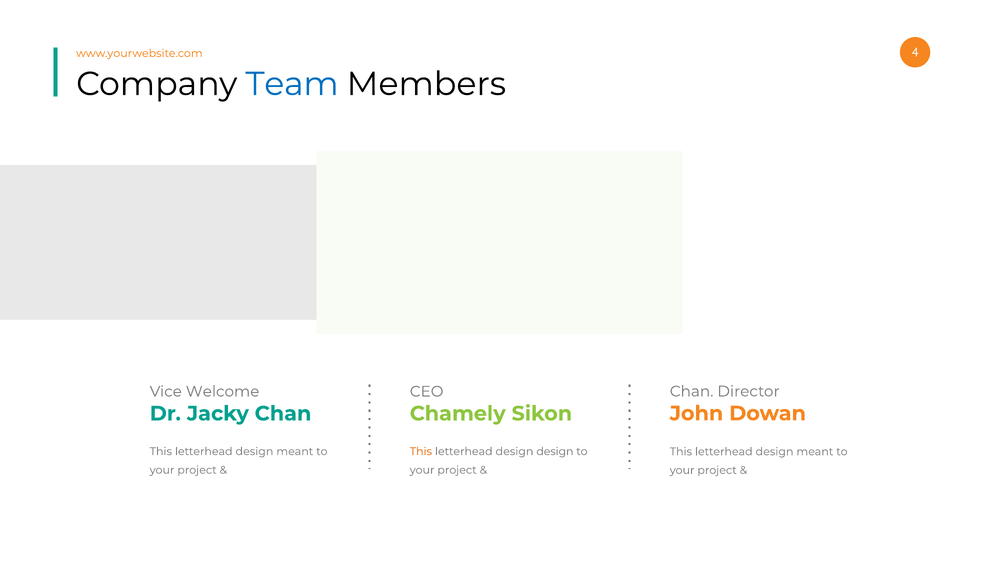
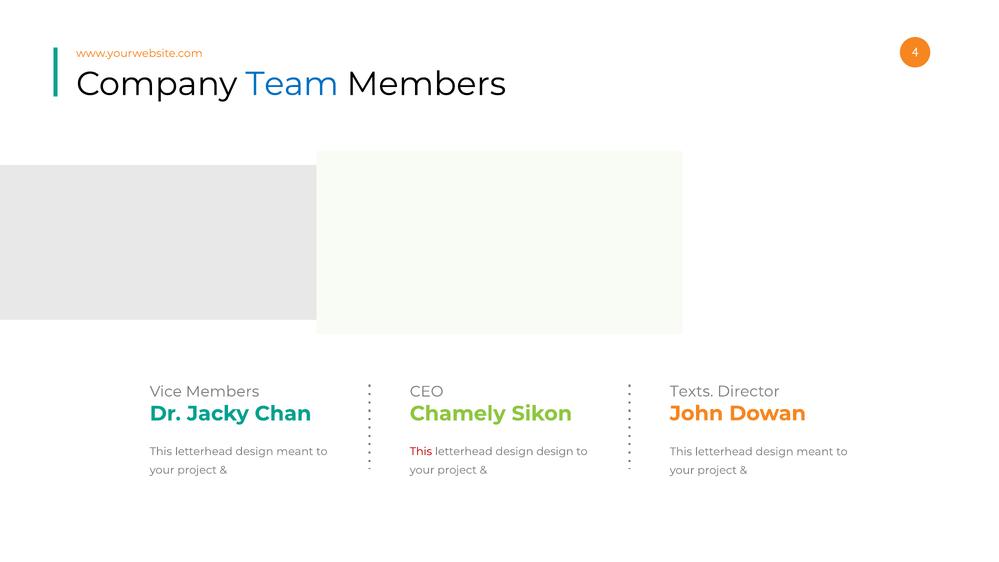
Chan at (692, 391): Chan -> Texts
Vice Welcome: Welcome -> Members
This at (421, 451) colour: orange -> red
